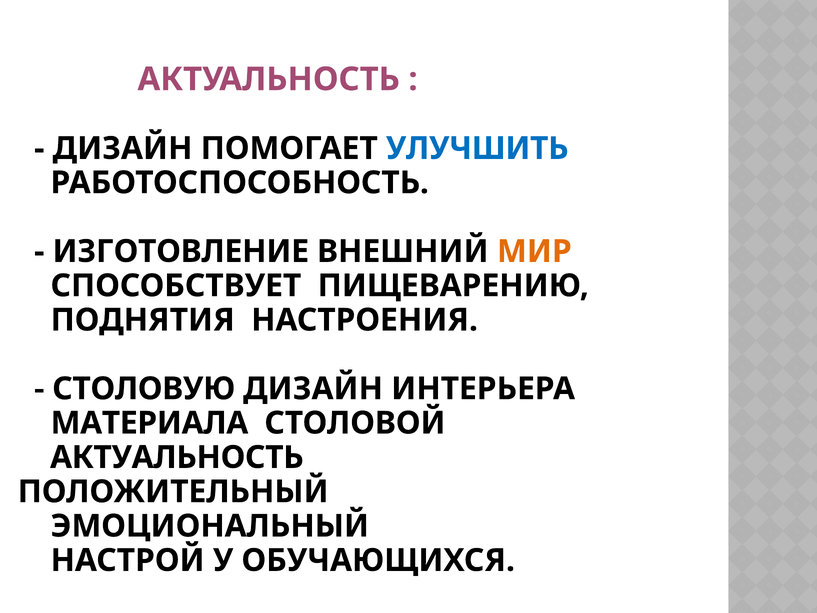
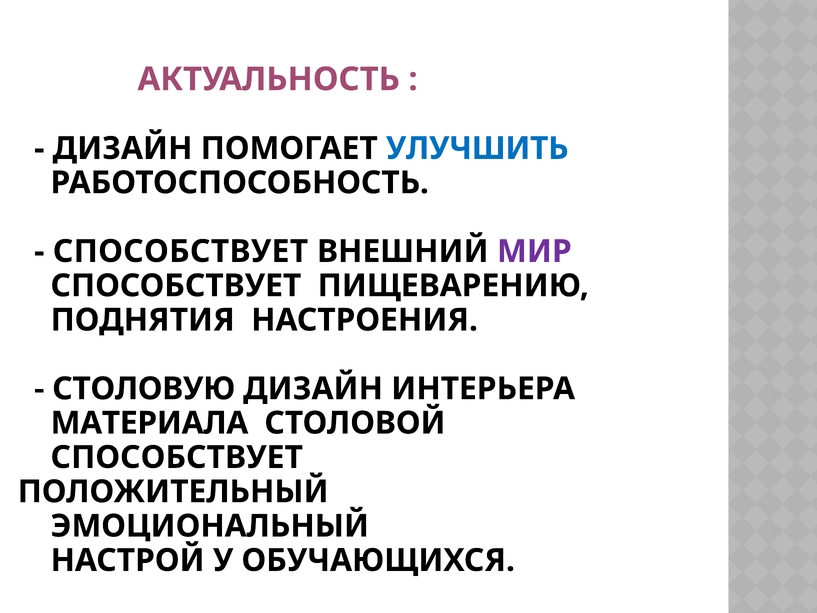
ИЗГОТОВЛЕНИЕ at (181, 251): ИЗГОТОВЛЕНИЕ -> СПОСОБСТВУЕТ
МИР colour: orange -> purple
АКТУАЛЬНОСТЬ at (177, 457): АКТУАЛЬНОСТЬ -> СПОСОБСТВУЕТ
